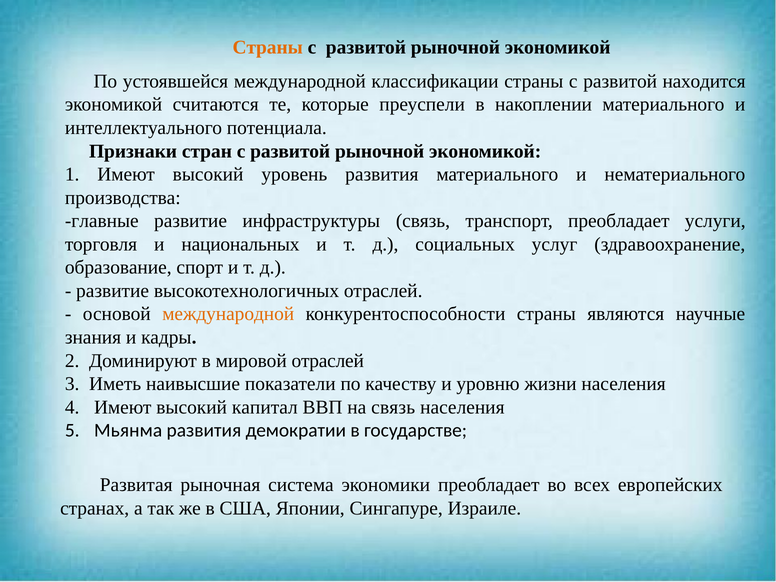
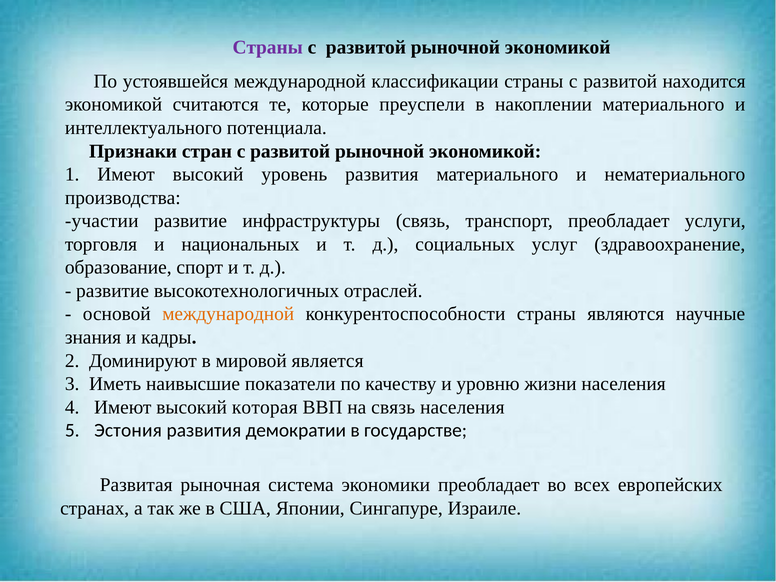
Страны at (268, 47) colour: orange -> purple
главные: главные -> участии
мировой отраслей: отраслей -> является
капитал: капитал -> которая
Мьянма: Мьянма -> Эстония
